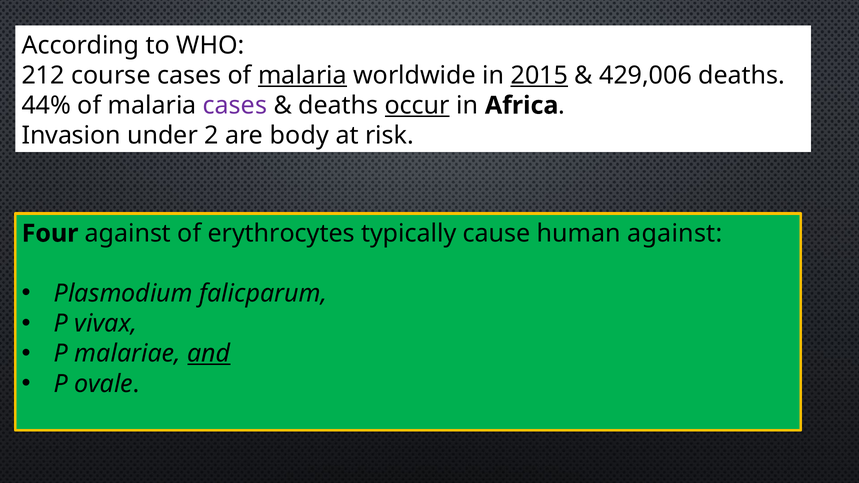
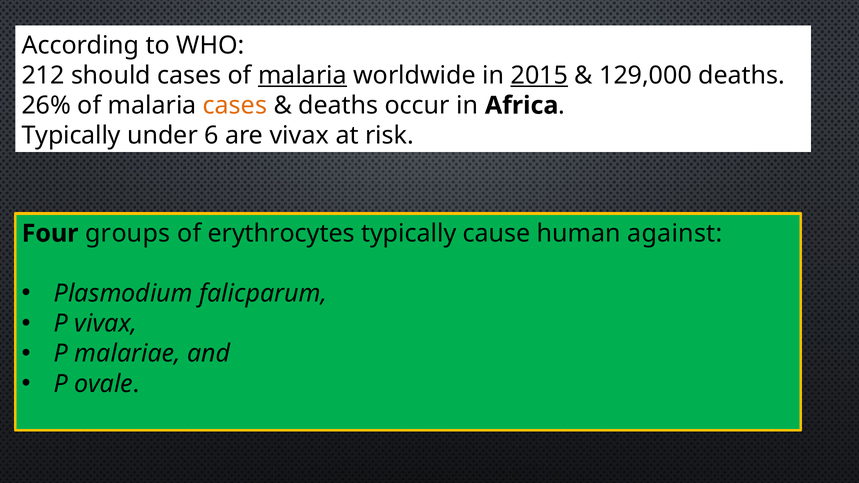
course: course -> should
429,006: 429,006 -> 129,000
44%: 44% -> 26%
cases at (235, 106) colour: purple -> orange
occur underline: present -> none
Invasion at (71, 136): Invasion -> Typically
2: 2 -> 6
are body: body -> vivax
Four against: against -> groups
and underline: present -> none
